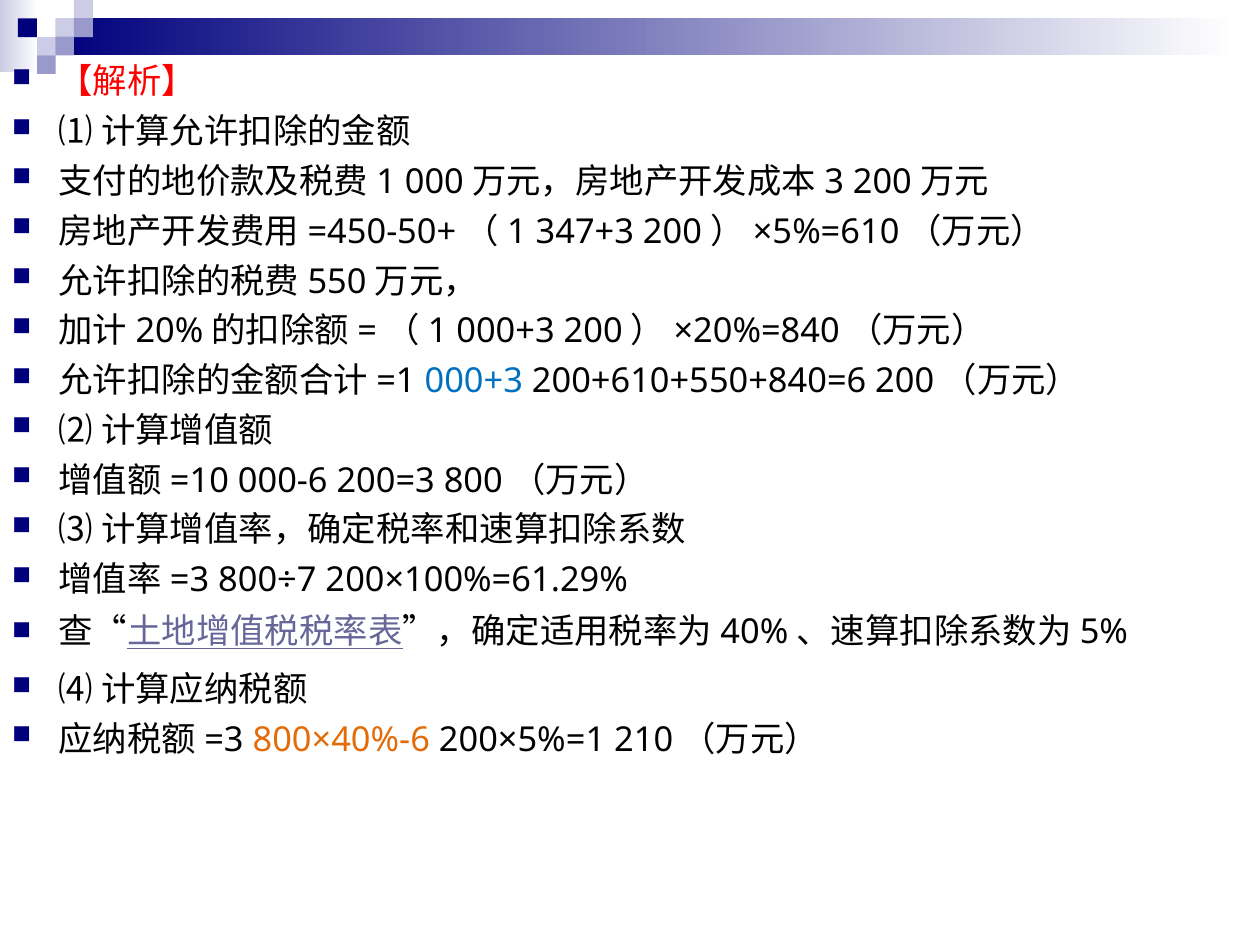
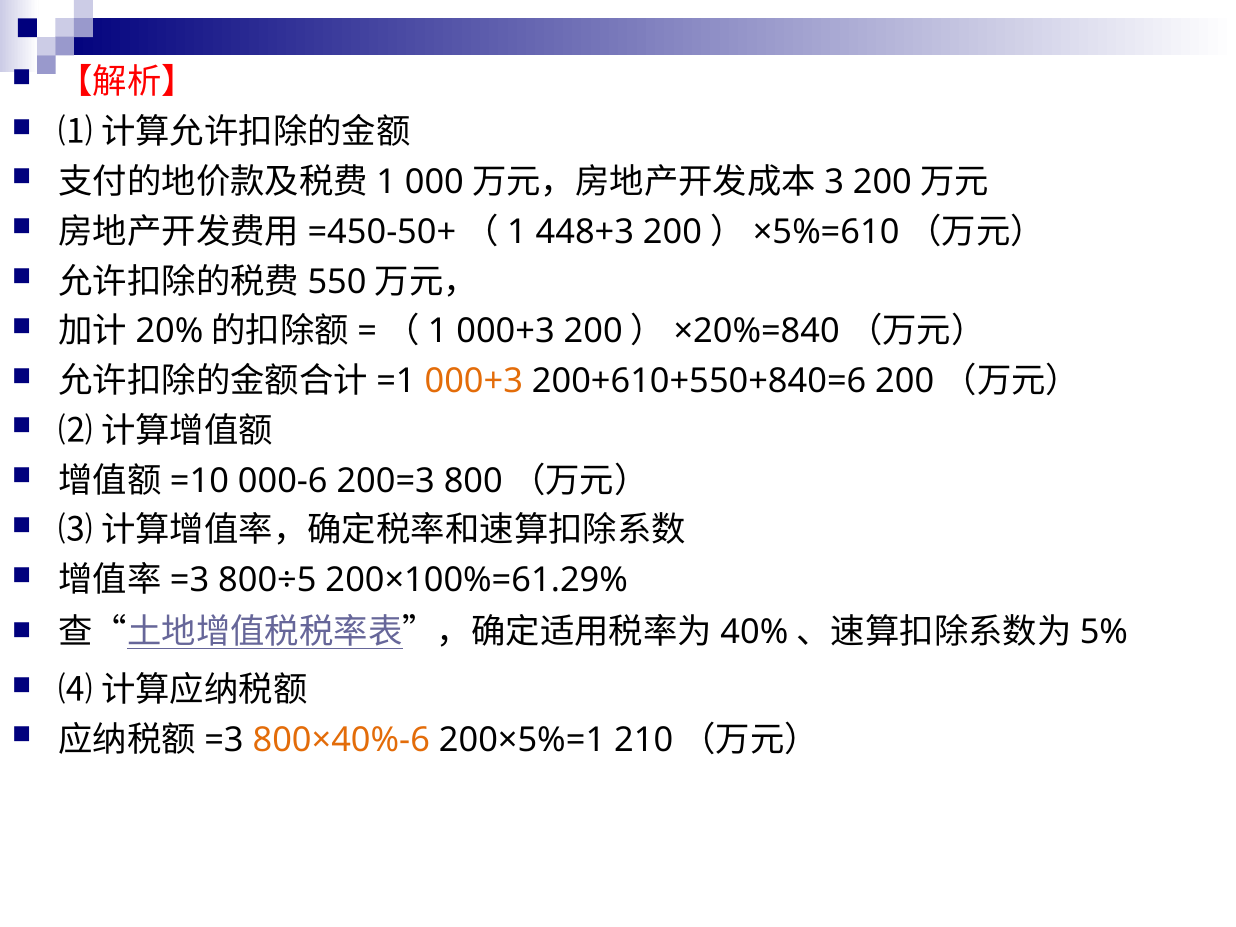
347+3: 347+3 -> 448+3
000+3 at (474, 381) colour: blue -> orange
800÷7: 800÷7 -> 800÷5
